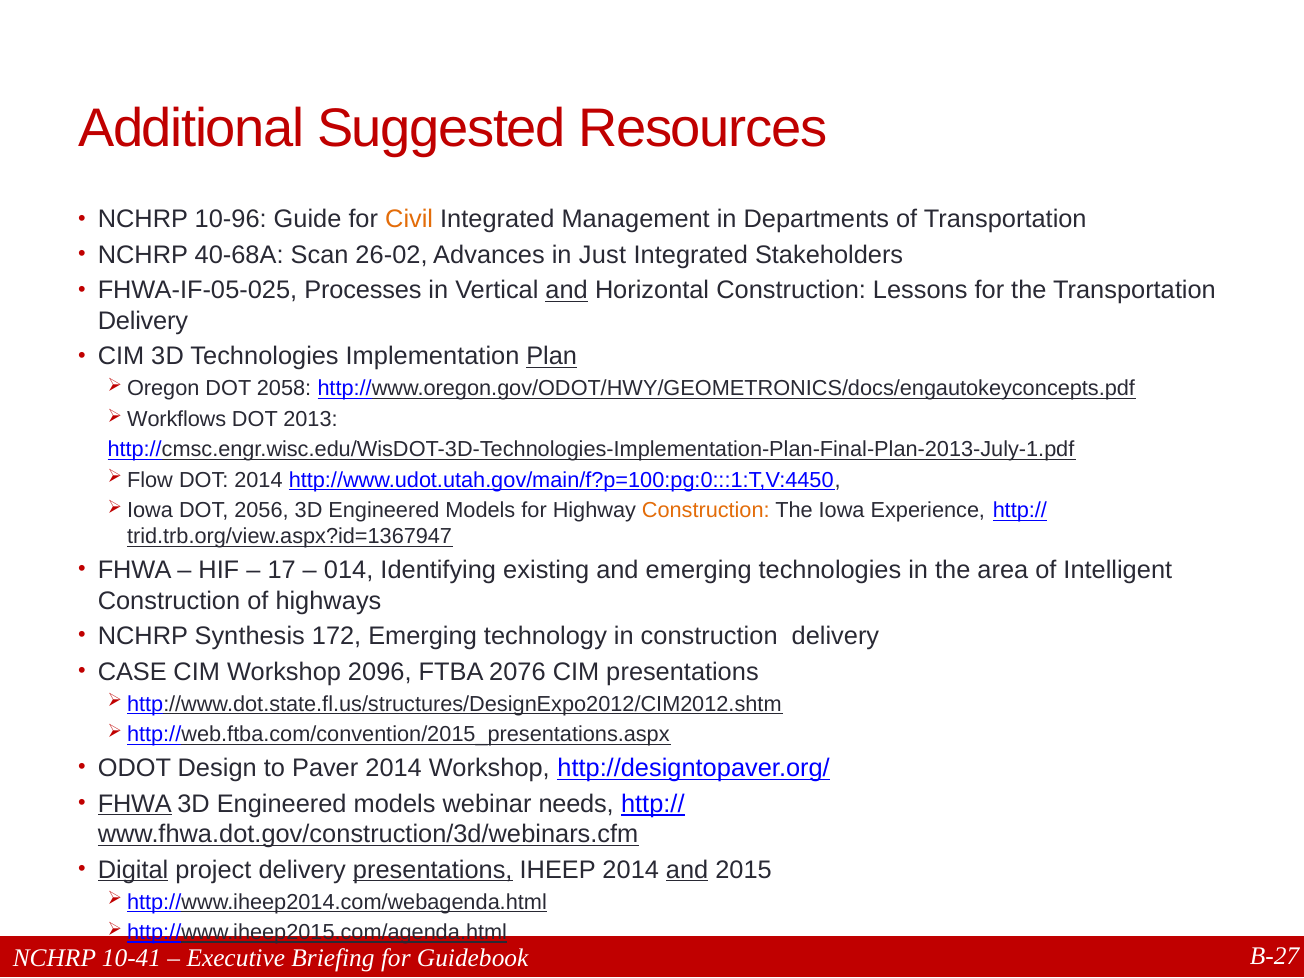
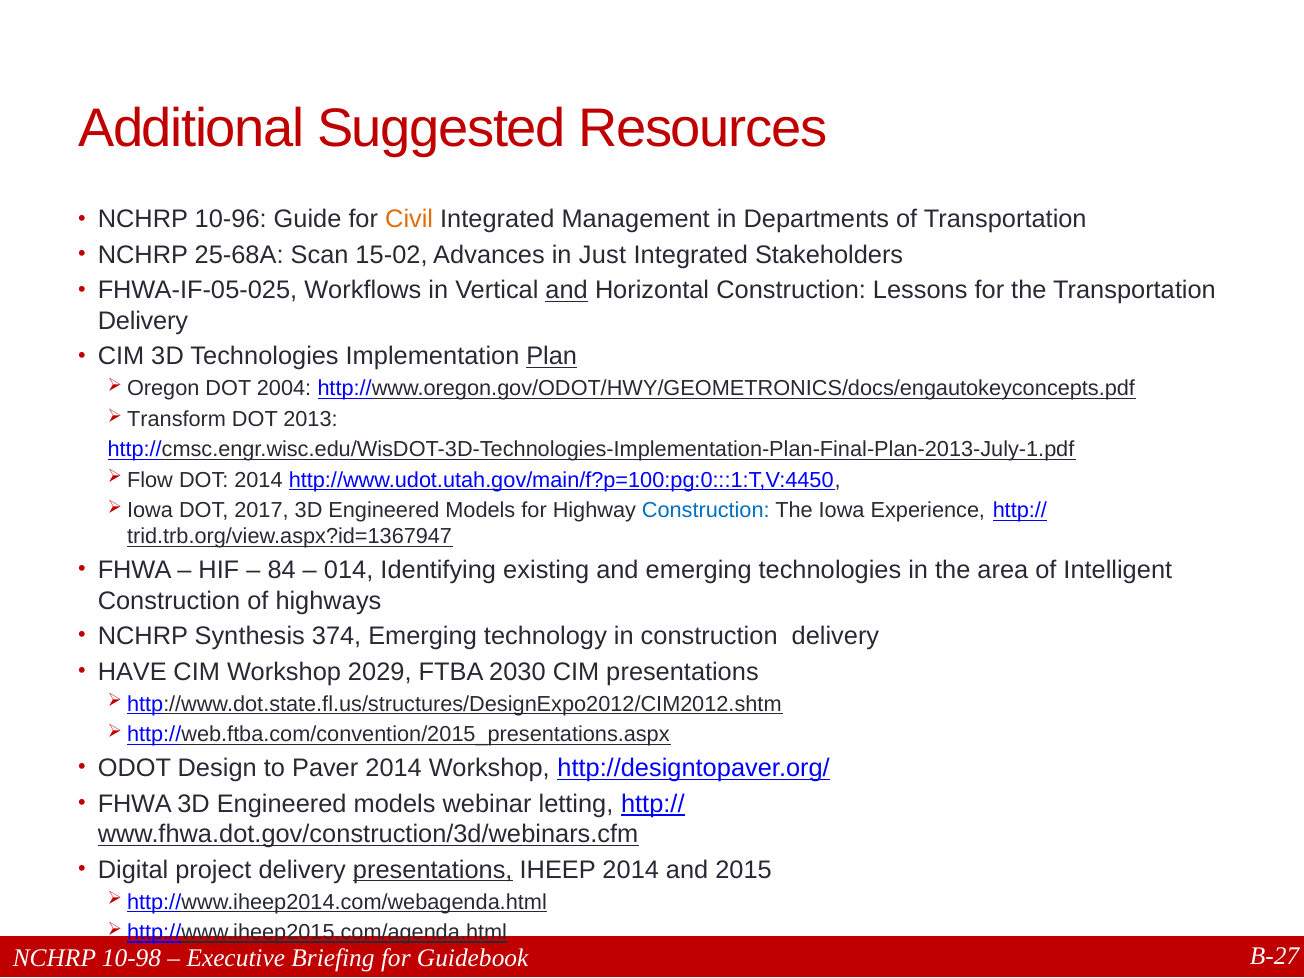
40-68A: 40-68A -> 25-68A
26-02: 26-02 -> 15-02
Processes: Processes -> Workflows
2058: 2058 -> 2004
Workflows: Workflows -> Transform
2056: 2056 -> 2017
Construction at (706, 511) colour: orange -> blue
17: 17 -> 84
172: 172 -> 374
CASE: CASE -> HAVE
2096: 2096 -> 2029
2076: 2076 -> 2030
FHWA at (135, 804) underline: present -> none
needs: needs -> letting
Digital underline: present -> none
and at (687, 870) underline: present -> none
10-41: 10-41 -> 10-98
